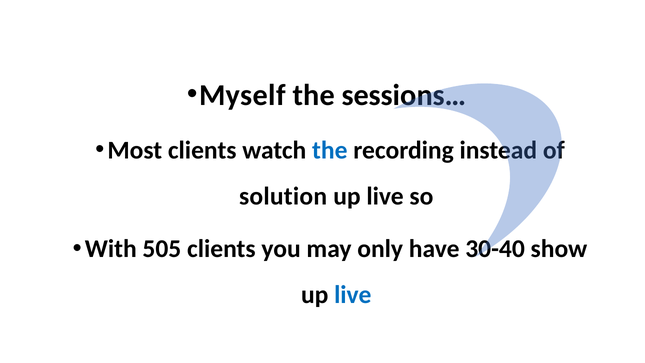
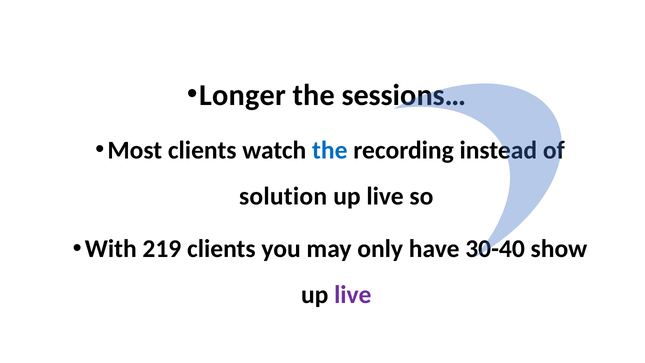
Myself: Myself -> Longer
505: 505 -> 219
live at (353, 295) colour: blue -> purple
